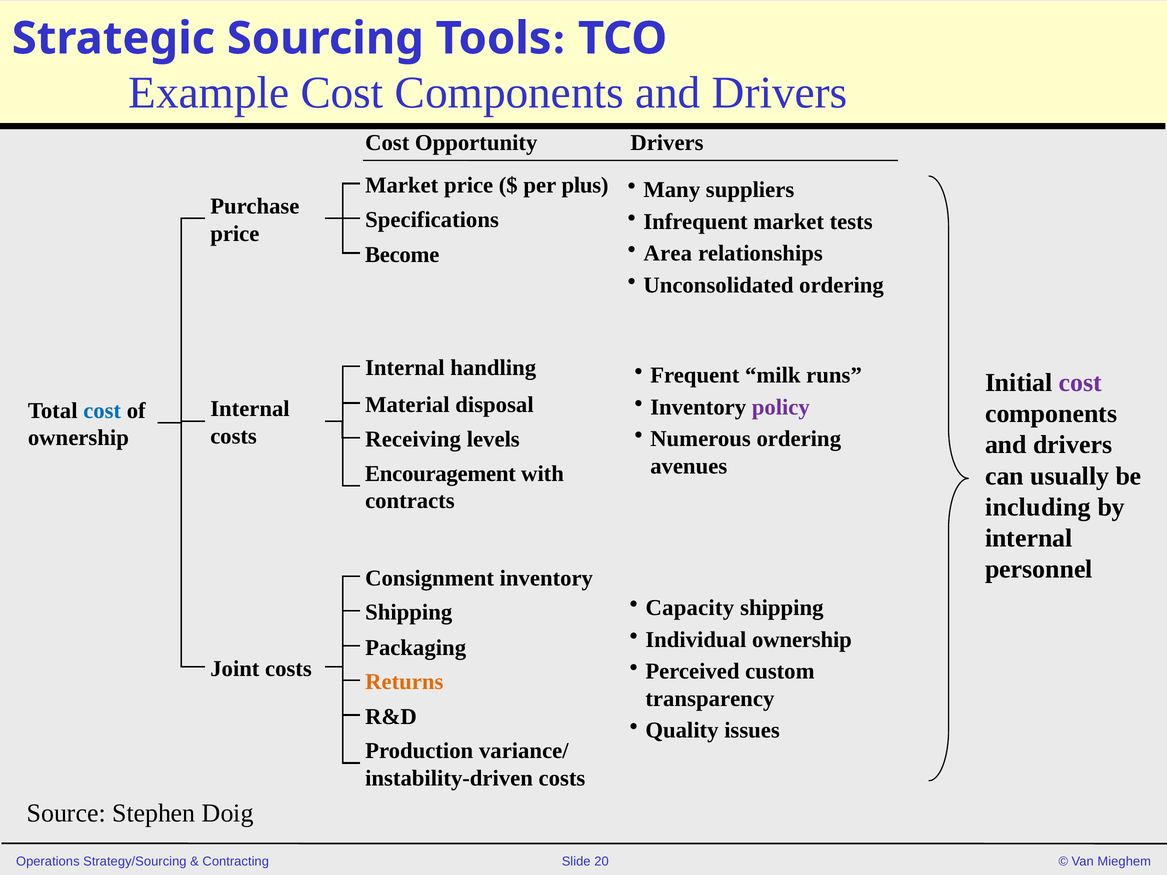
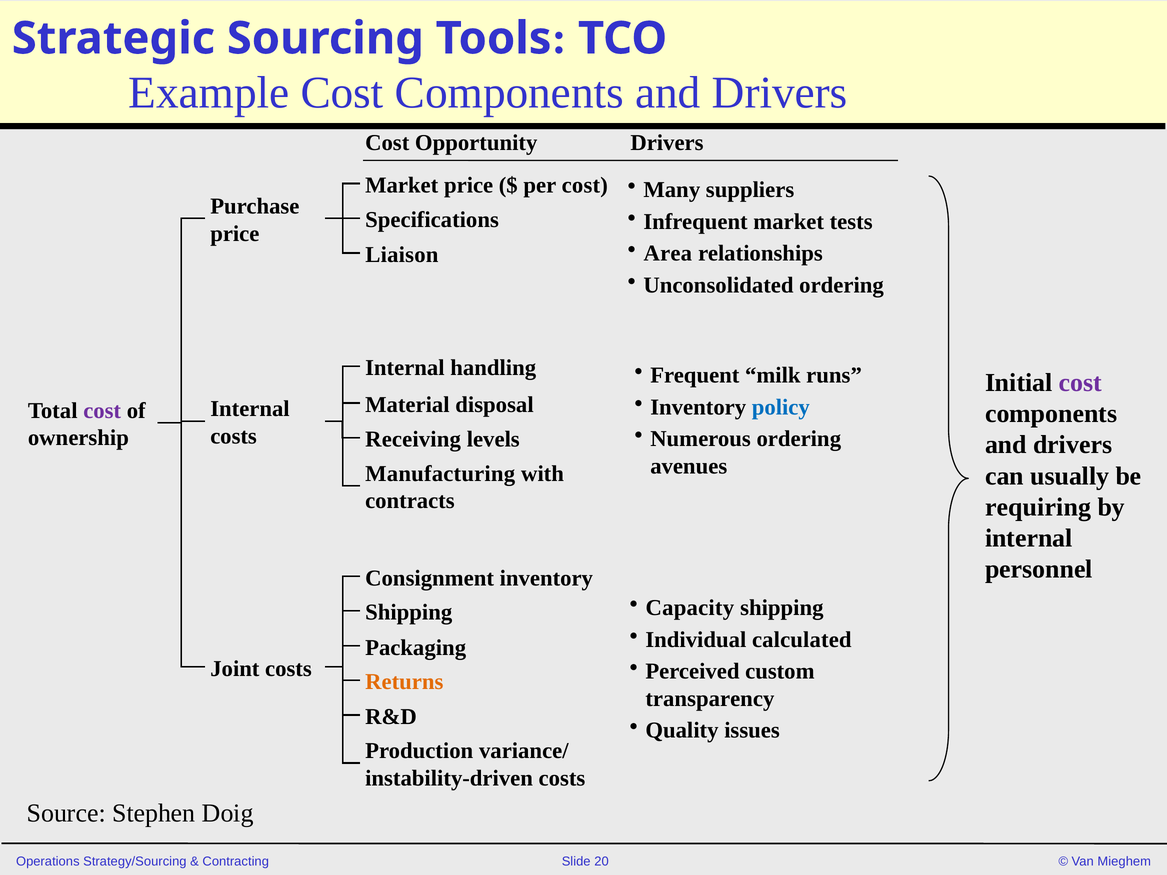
per plus: plus -> cost
Become: Become -> Liaison
policy colour: purple -> blue
cost at (102, 411) colour: blue -> purple
Encouragement: Encouragement -> Manufacturing
including: including -> requiring
Individual ownership: ownership -> calculated
